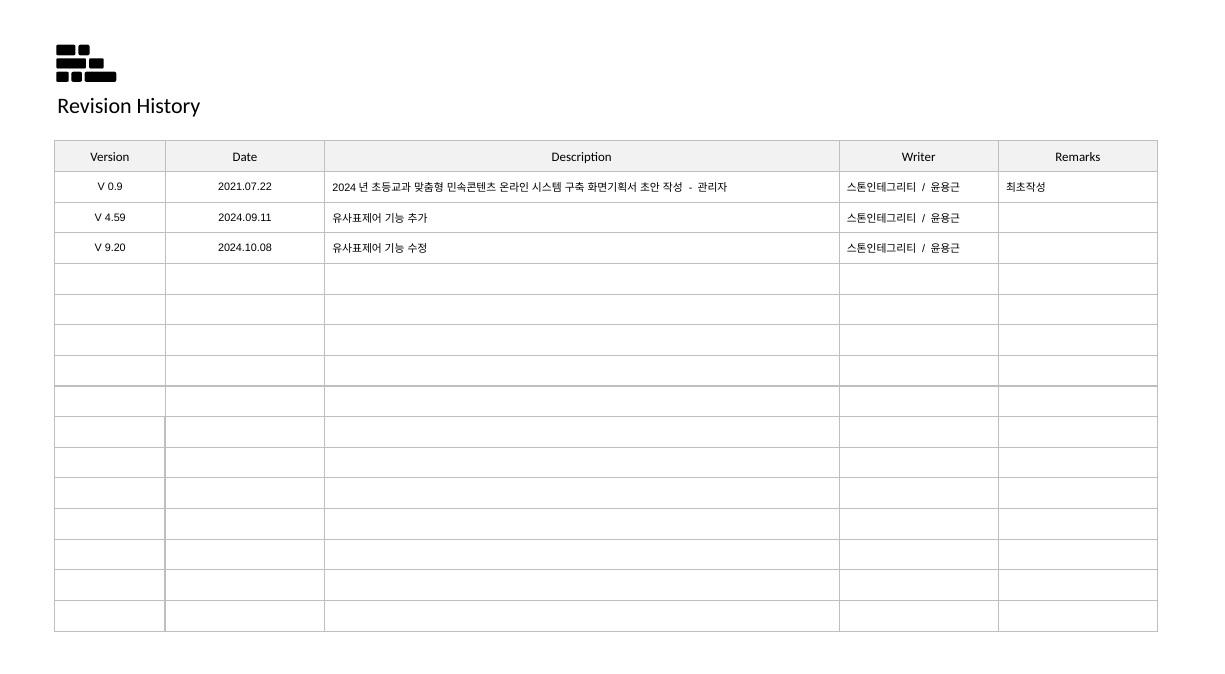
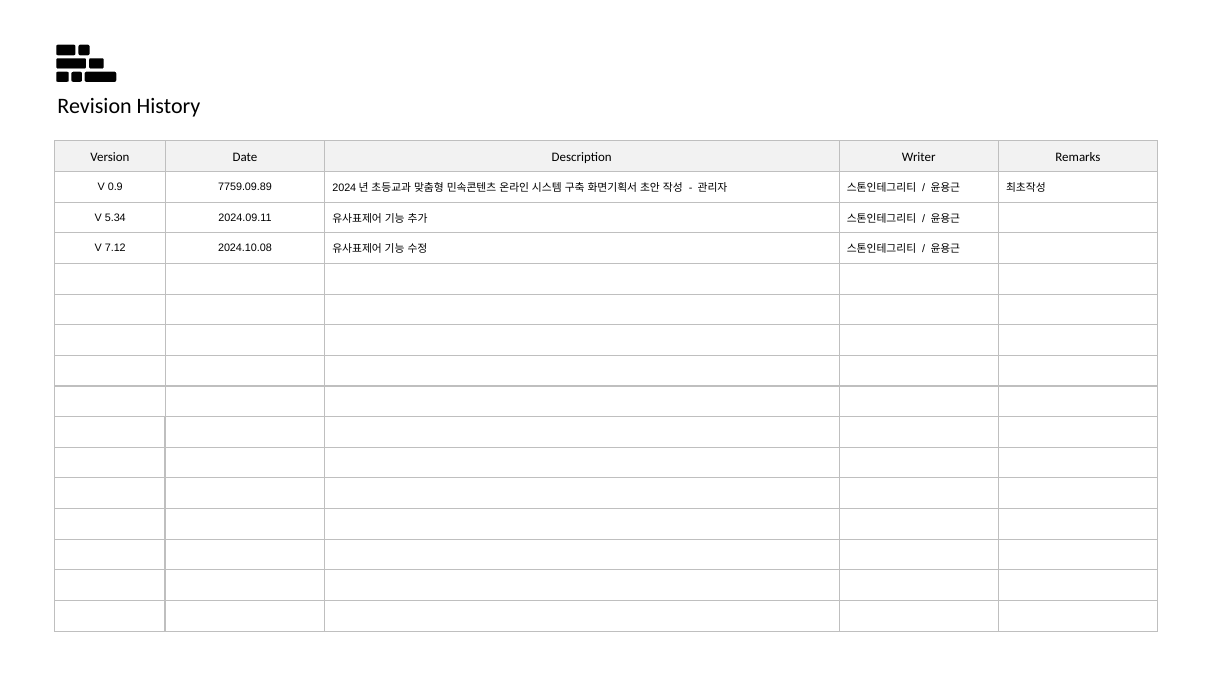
2021.07.22: 2021.07.22 -> 7759.09.89
4.59: 4.59 -> 5.34
9.20: 9.20 -> 7.12
